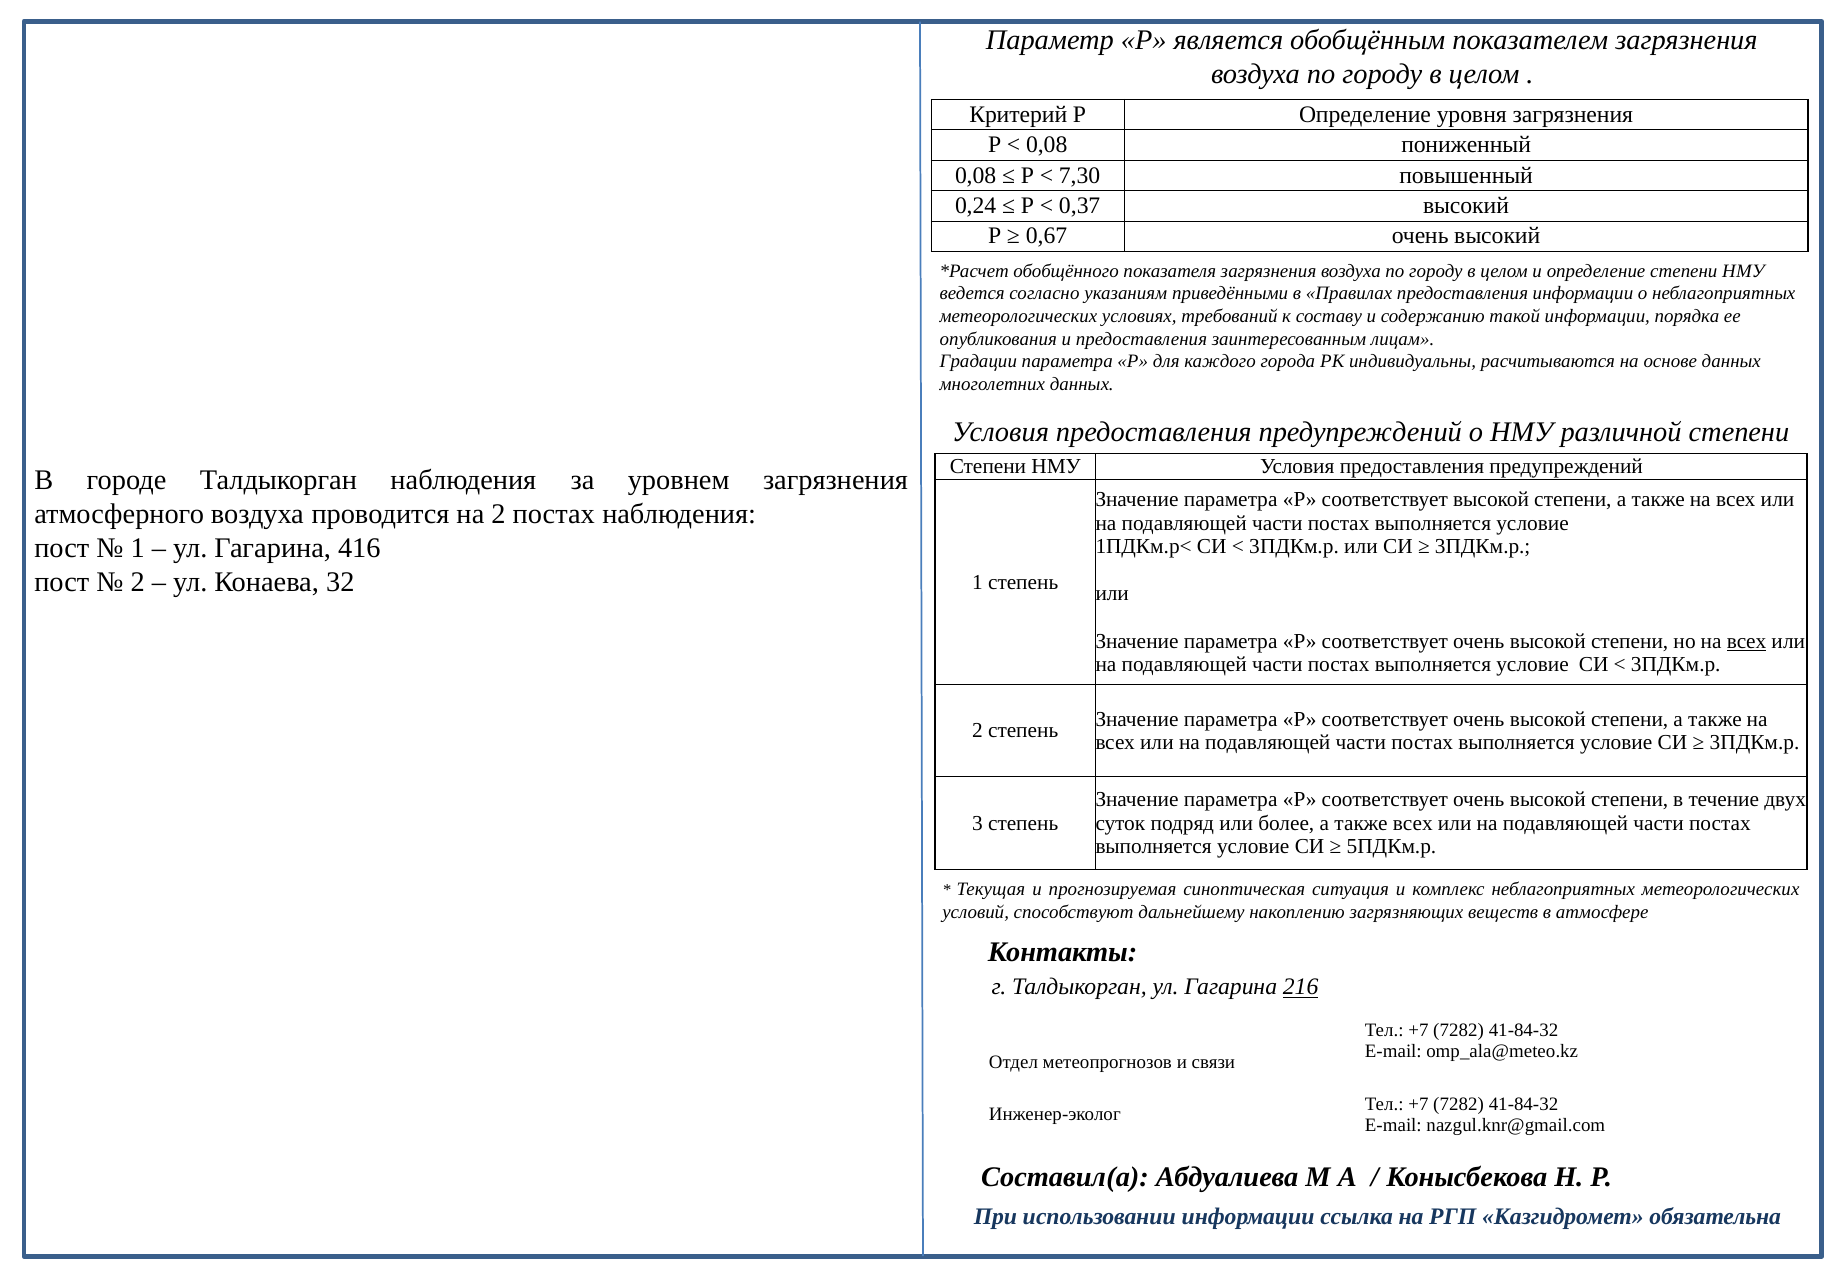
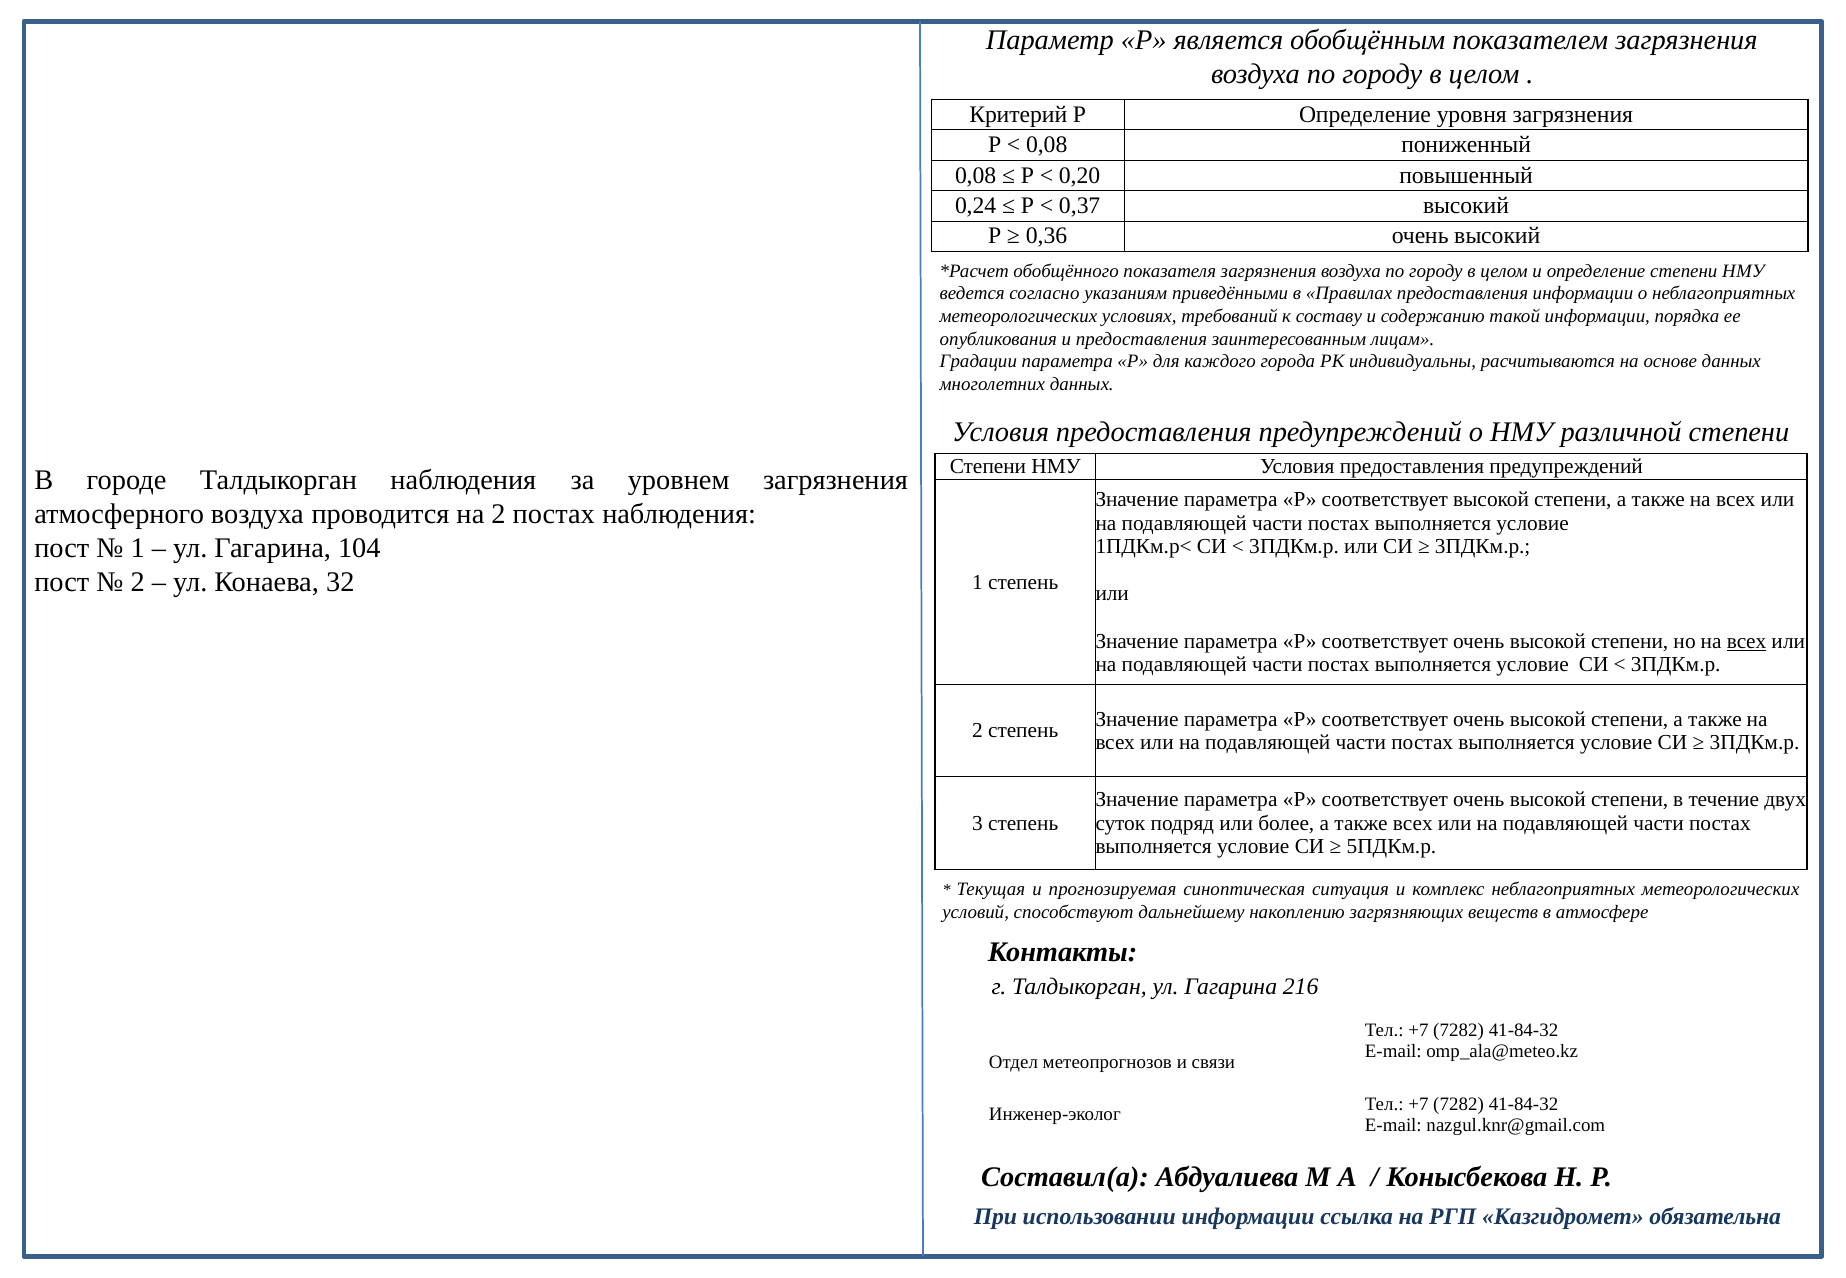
7,30: 7,30 -> 0,20
0,67: 0,67 -> 0,36
416: 416 -> 104
216 underline: present -> none
